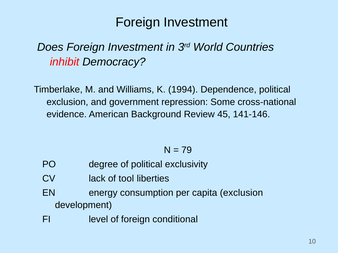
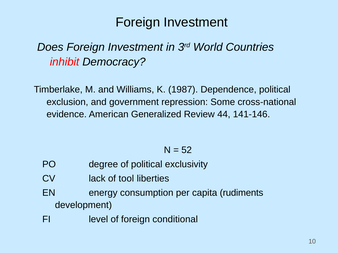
1994: 1994 -> 1987
Background: Background -> Generalized
45: 45 -> 44
79: 79 -> 52
capita exclusion: exclusion -> rudiments
